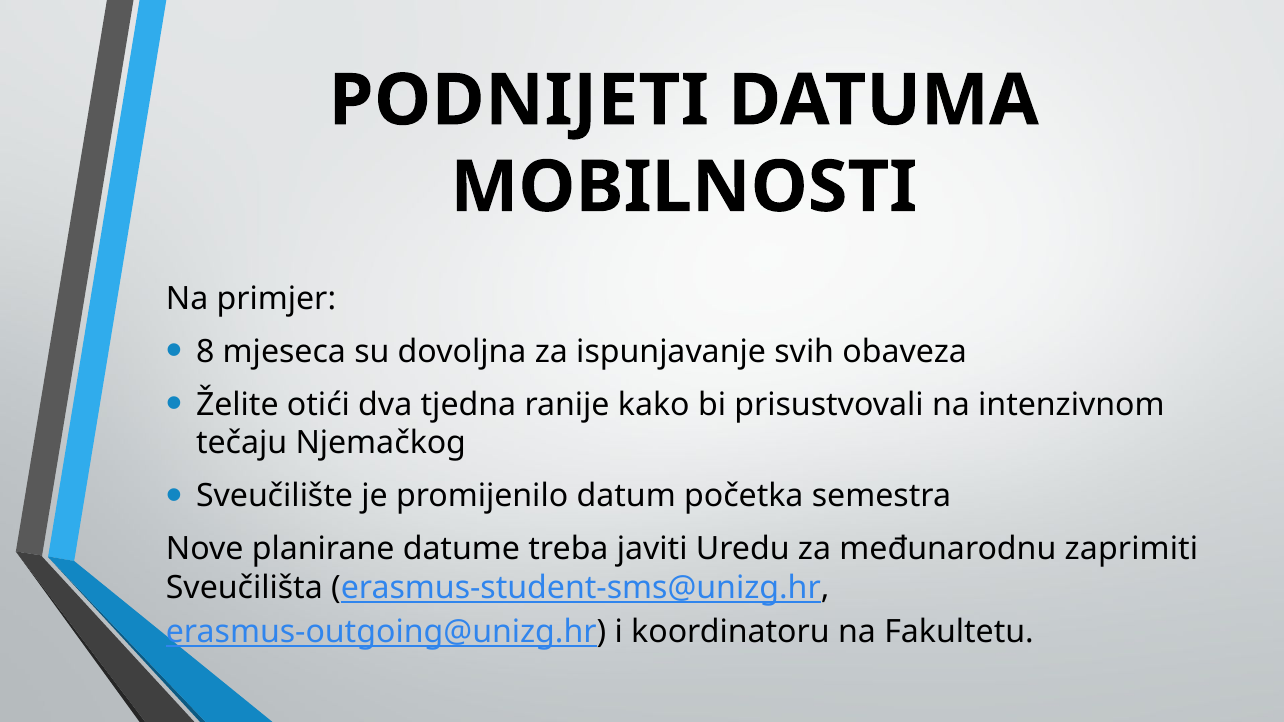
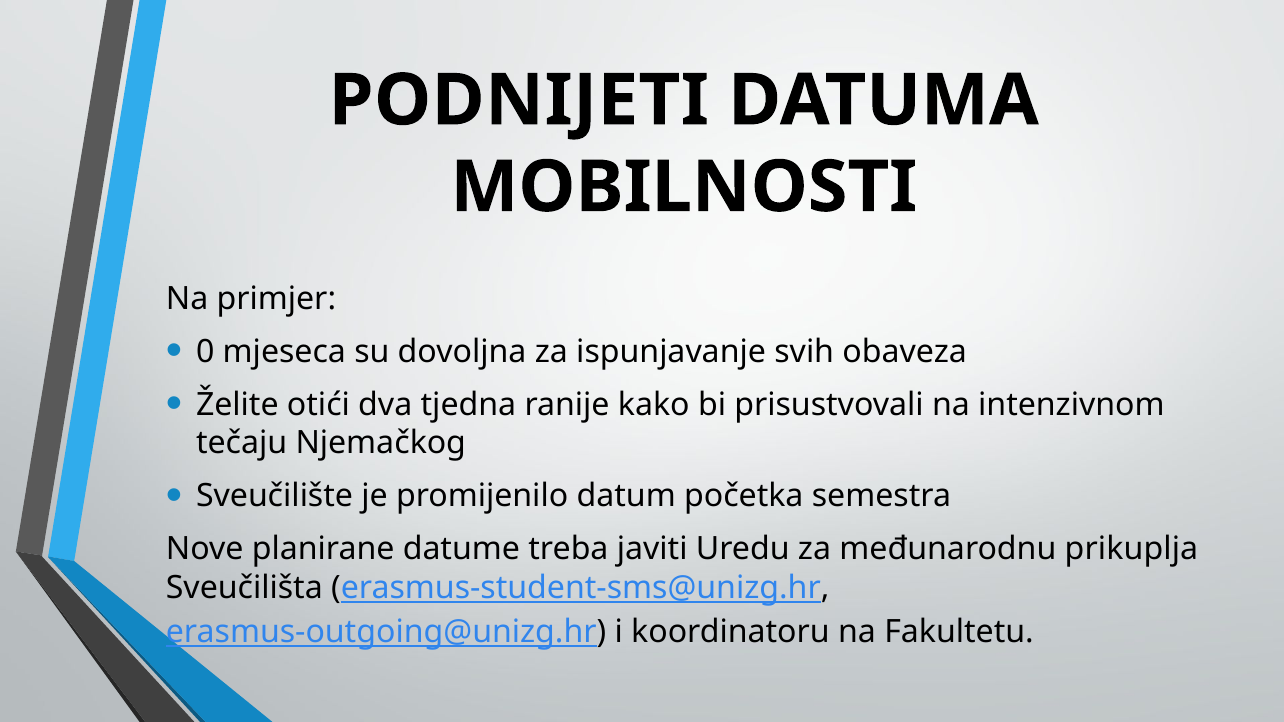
8: 8 -> 0
zaprimiti: zaprimiti -> prikuplja
